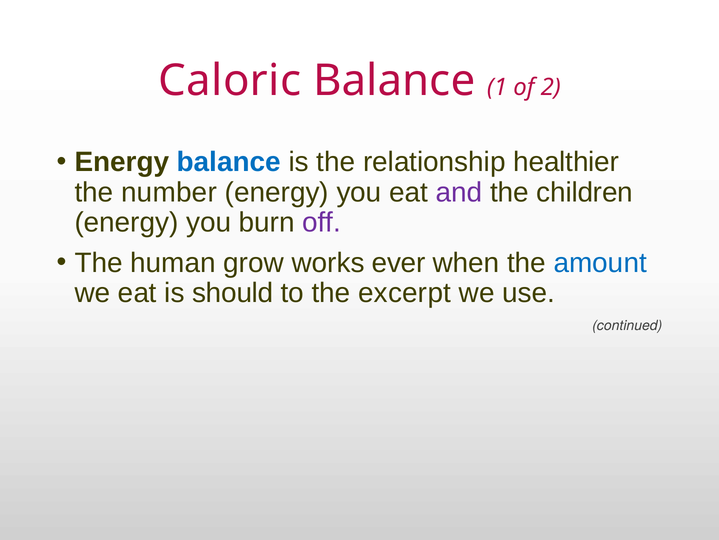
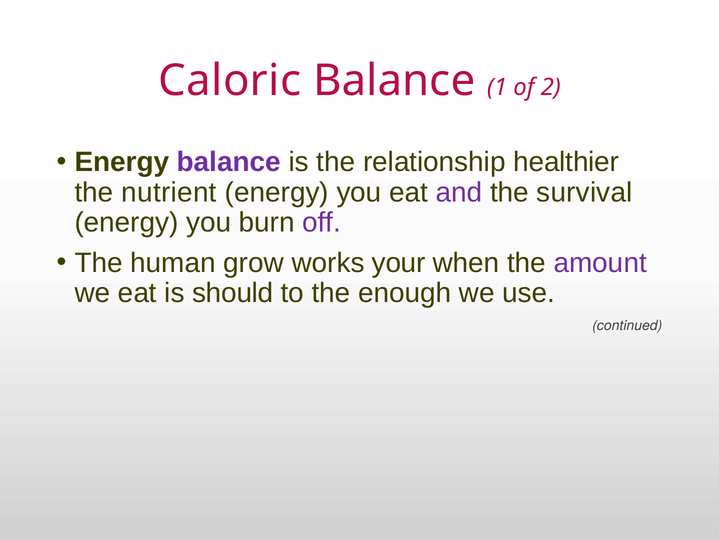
balance at (229, 162) colour: blue -> purple
number: number -> nutrient
children: children -> survival
ever: ever -> your
amount colour: blue -> purple
excerpt: excerpt -> enough
